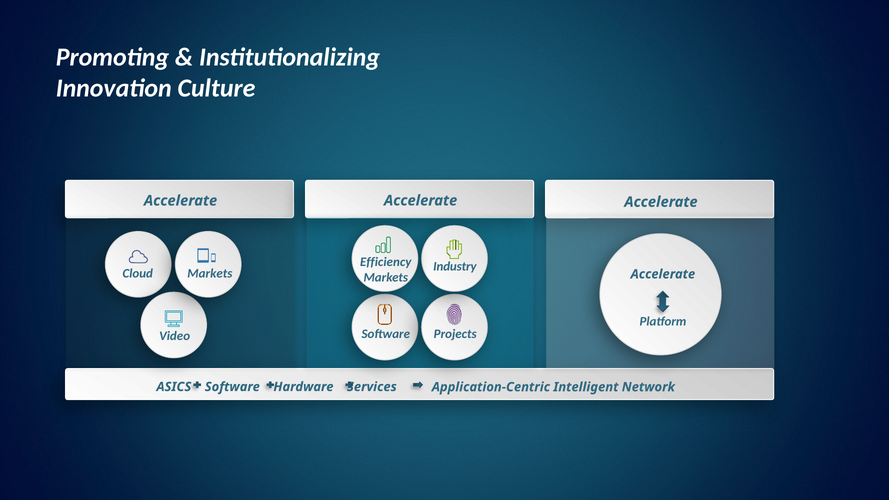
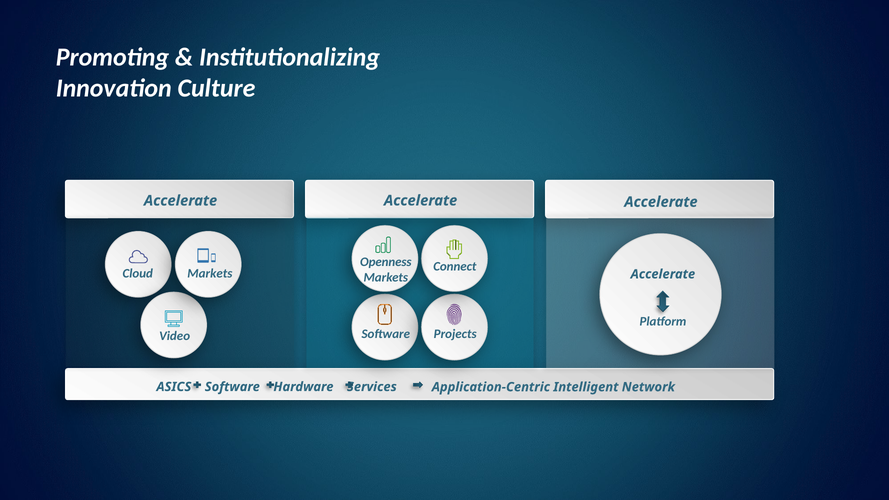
Efficiency: Efficiency -> Openness
Industry: Industry -> Connect
